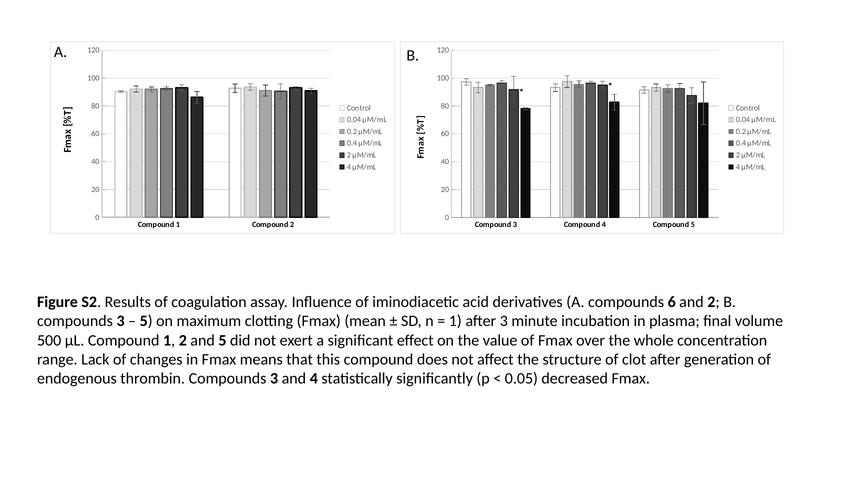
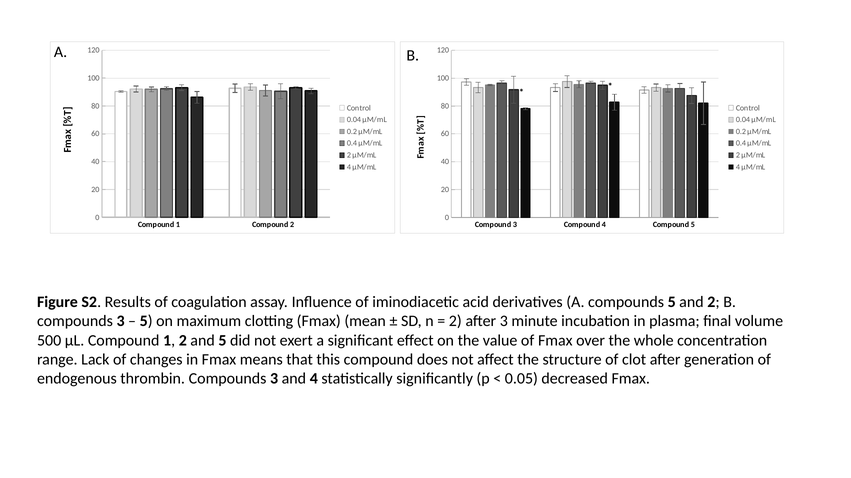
compounds 6: 6 -> 5
1 at (455, 322): 1 -> 2
